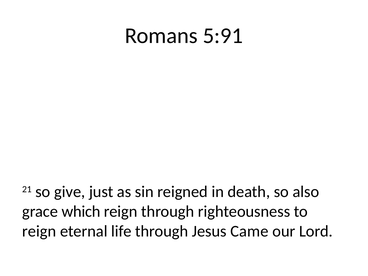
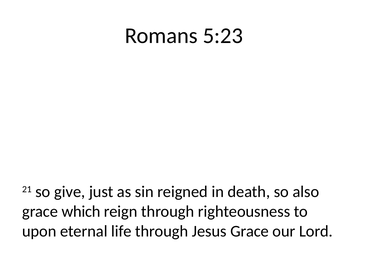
5:91: 5:91 -> 5:23
reign at (39, 231): reign -> upon
Jesus Came: Came -> Grace
